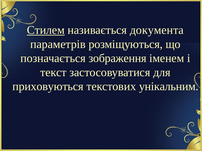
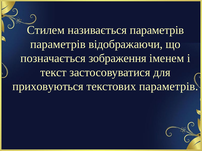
Стилем underline: present -> none
називається документа: документа -> параметрів
розміщуються: розміщуються -> відображаючи
текстових унікальним: унікальним -> параметрів
